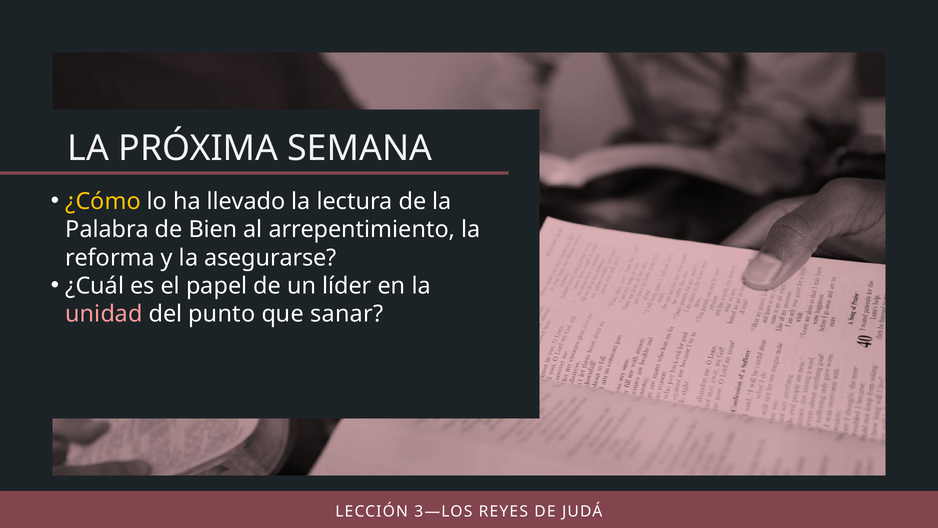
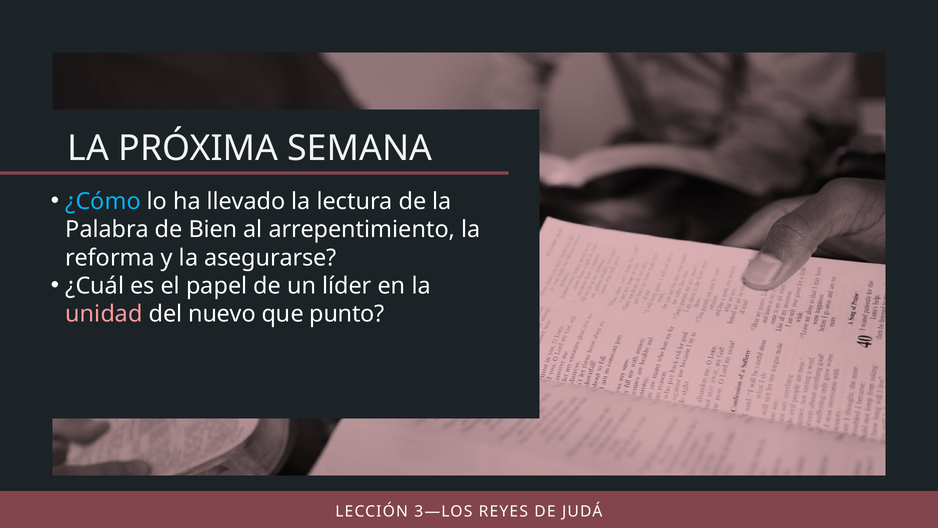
¿Cómo colour: yellow -> light blue
punto: punto -> nuevo
sanar: sanar -> punto
